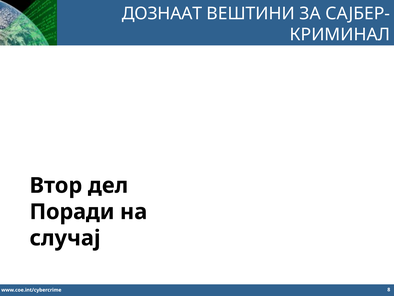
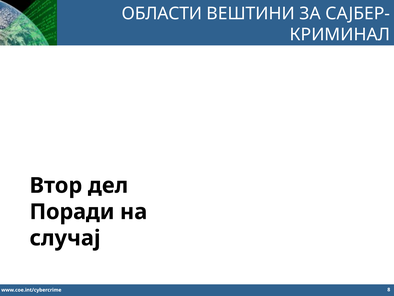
ДОЗНААТ: ДОЗНААТ -> ОБЛАСТИ
